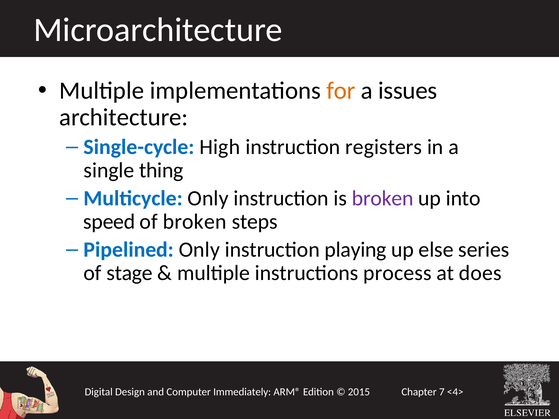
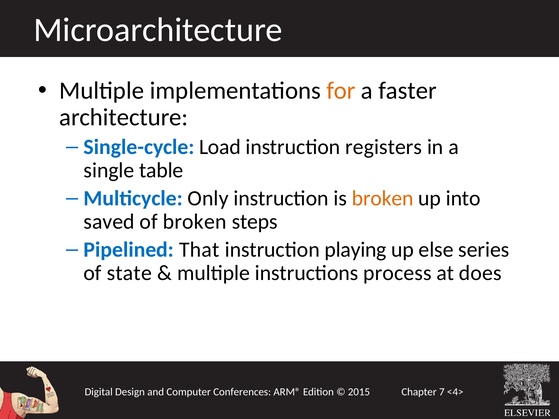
issues: issues -> faster
High: High -> Load
thing: thing -> table
broken at (383, 198) colour: purple -> orange
speed: speed -> saved
Pipelined Only: Only -> That
stage: stage -> state
Immediately: Immediately -> Conferences
